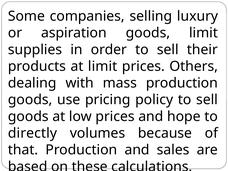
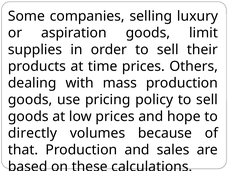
at limit: limit -> time
